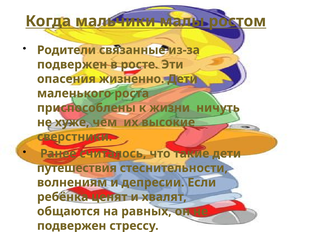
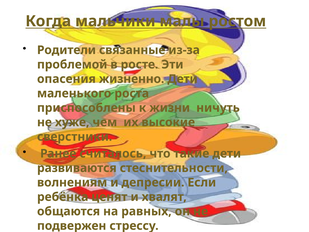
подвержен at (72, 64): подвержен -> проблемой
путешествия: путешествия -> развиваются
